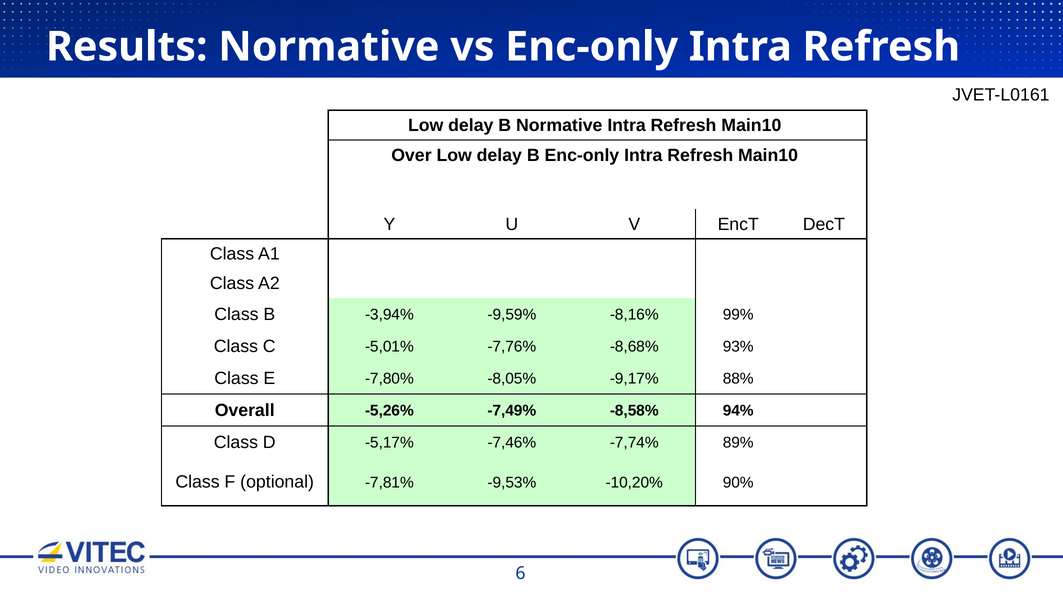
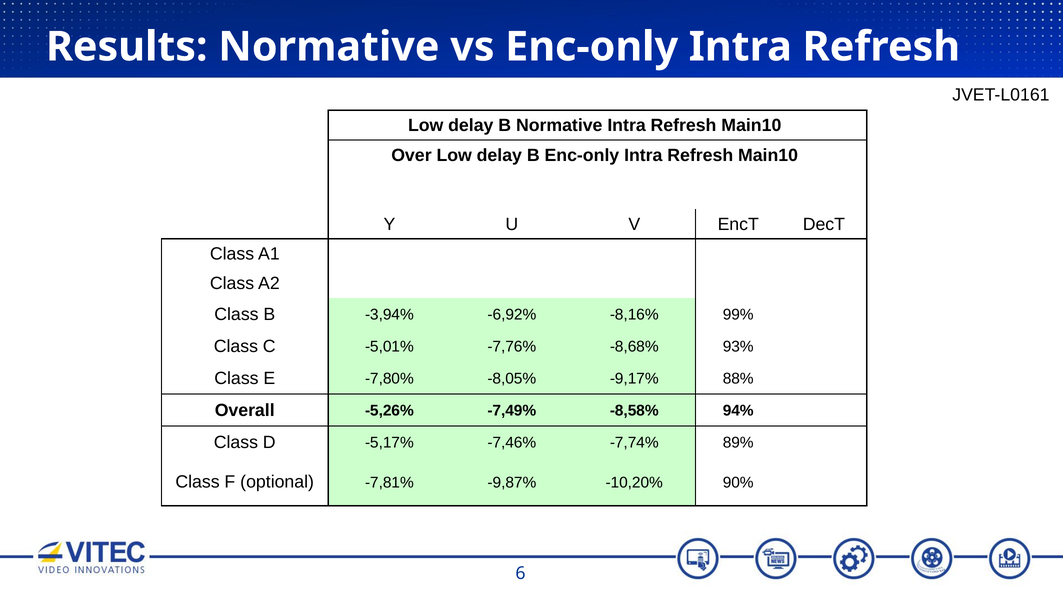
-9,59%: -9,59% -> -6,92%
-9,53%: -9,53% -> -9,87%
